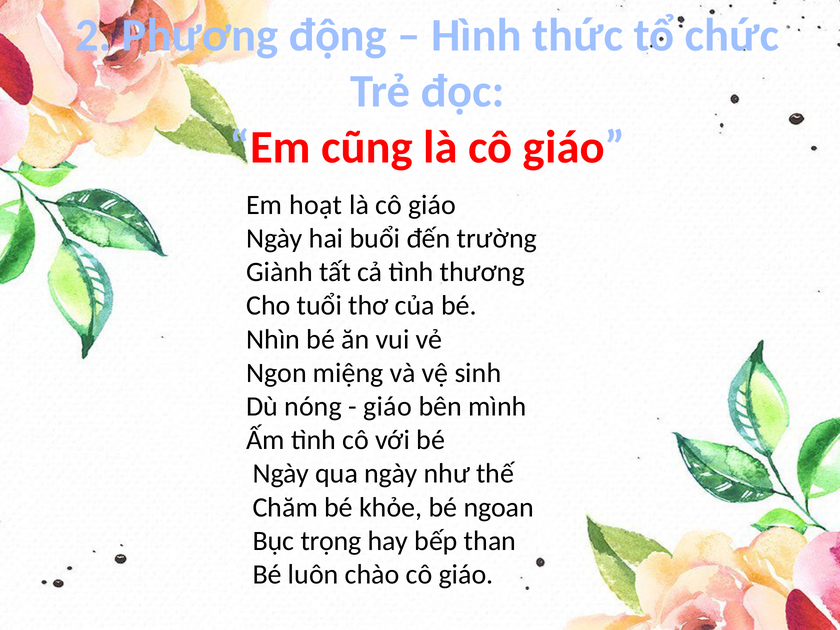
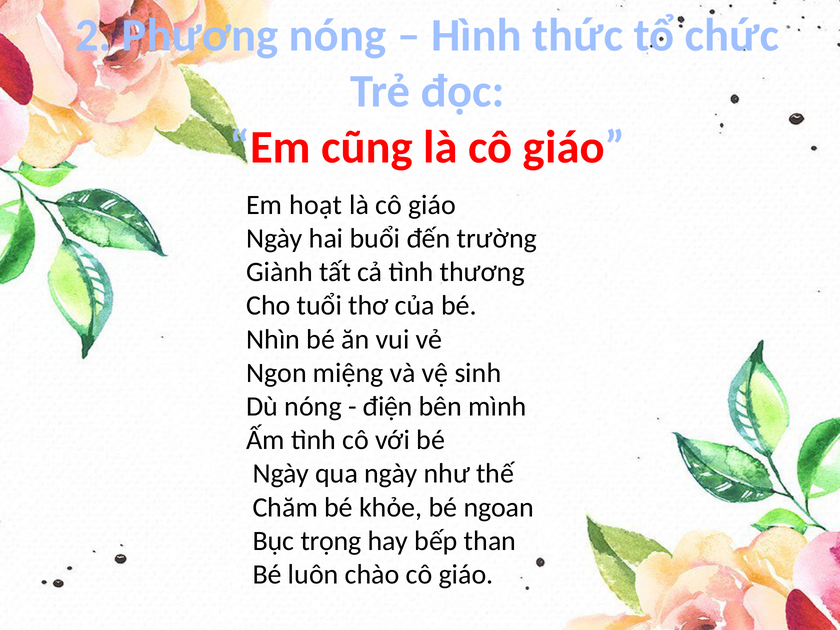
Phương động: động -> nóng
giáo at (388, 406): giáo -> điện
